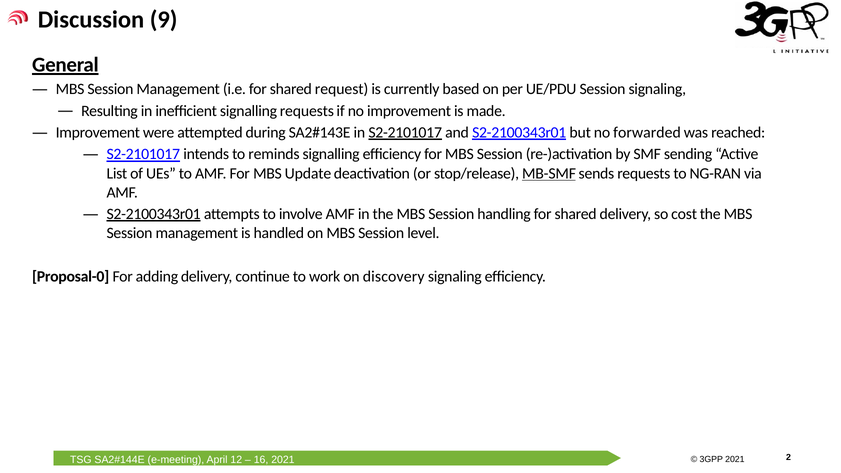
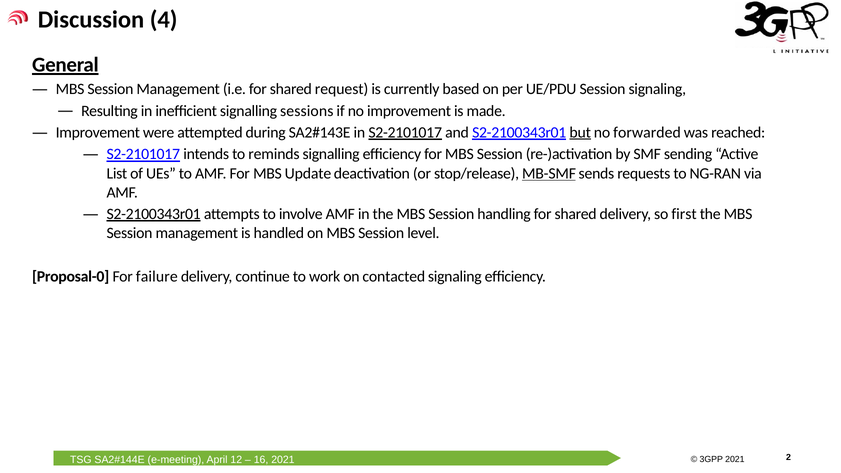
9: 9 -> 4
signalling requests: requests -> sessions
but underline: none -> present
cost: cost -> first
adding: adding -> failure
discovery: discovery -> contacted
